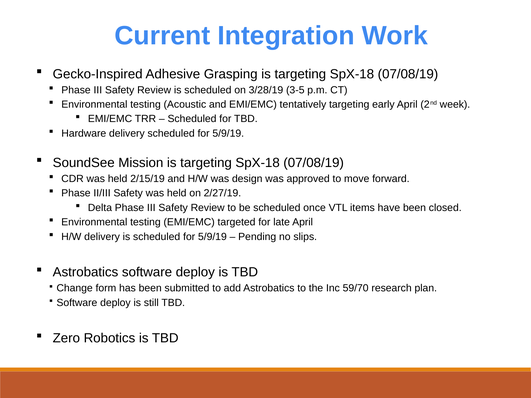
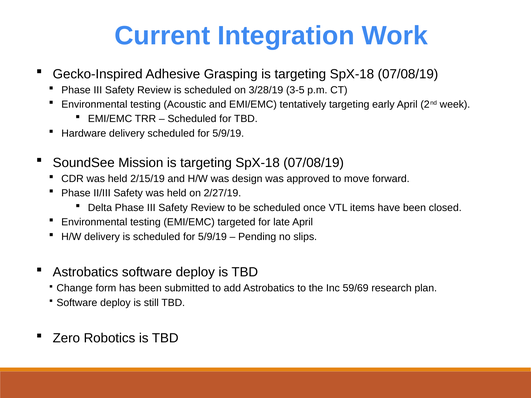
59/70: 59/70 -> 59/69
